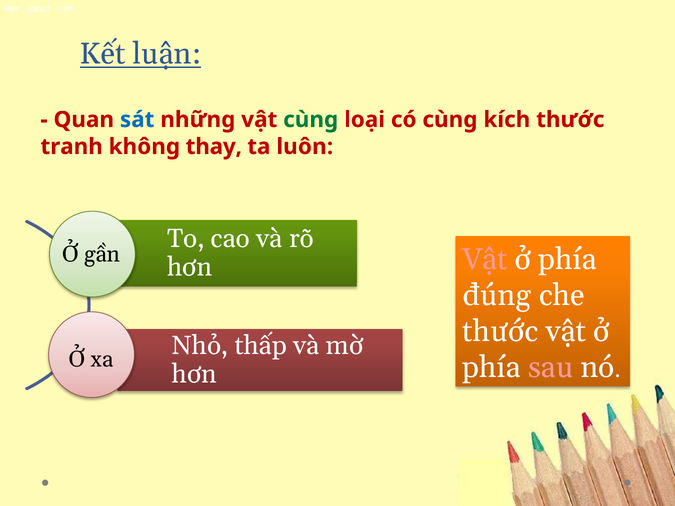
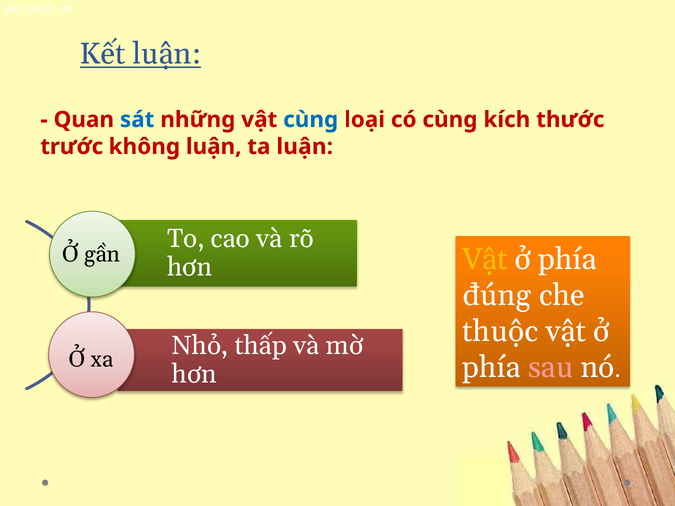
cùng at (311, 120) colour: green -> blue
tranh: tranh -> trước
không thay: thay -> luận
ta luôn: luôn -> luận
Vật at (485, 260) colour: pink -> yellow
thước at (500, 332): thước -> thuộc
